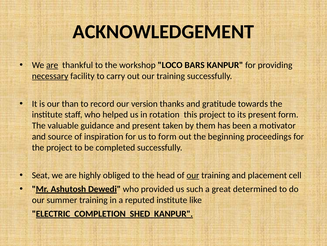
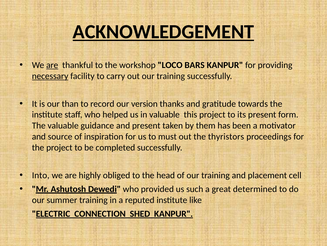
ACKNOWLEDGEMENT underline: none -> present
in rotation: rotation -> valuable
to form: form -> must
beginning: beginning -> thyristors
Seat: Seat -> Into
our at (193, 175) underline: present -> none
COMPLETION: COMPLETION -> CONNECTION
